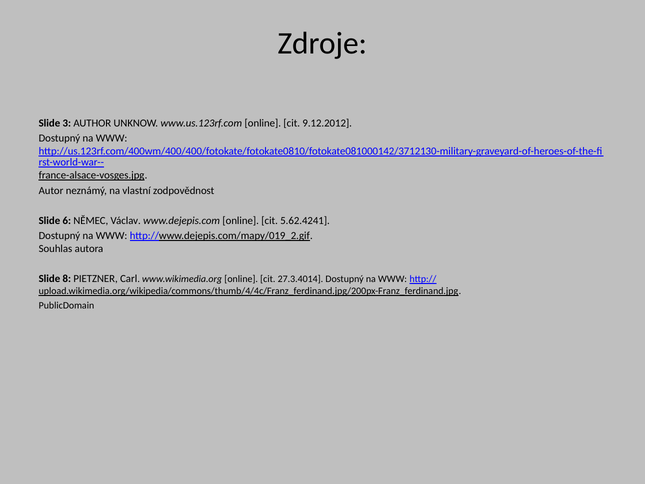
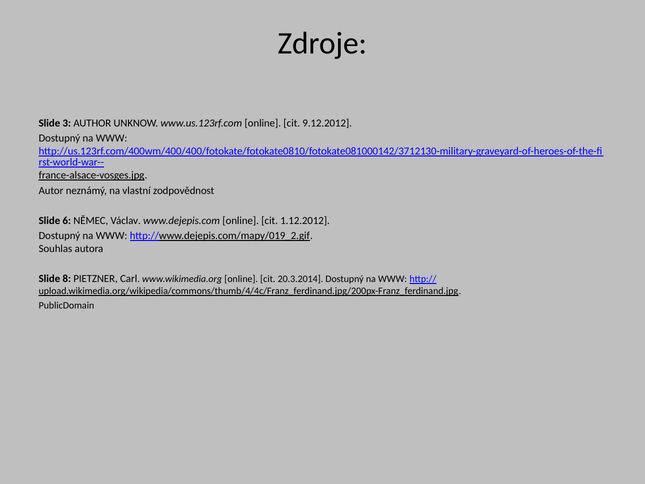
5.62.4241: 5.62.4241 -> 1.12.2012
27.3.4014: 27.3.4014 -> 20.3.2014
